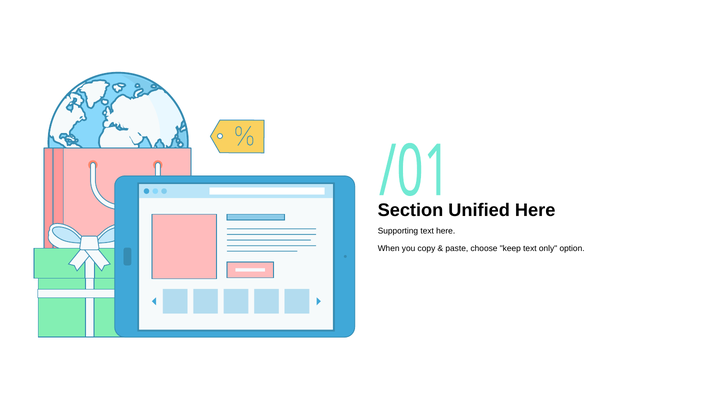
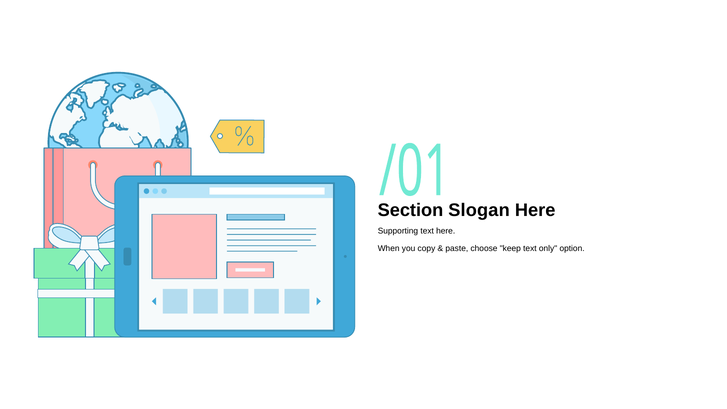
Unified: Unified -> Slogan
